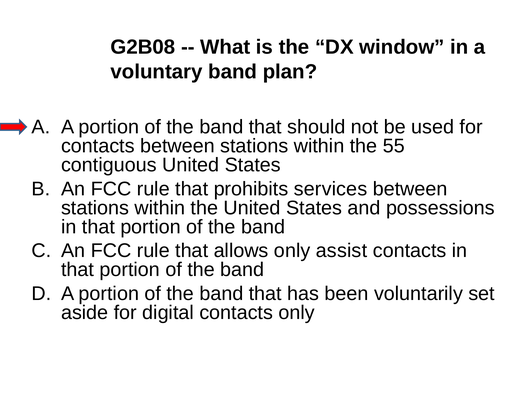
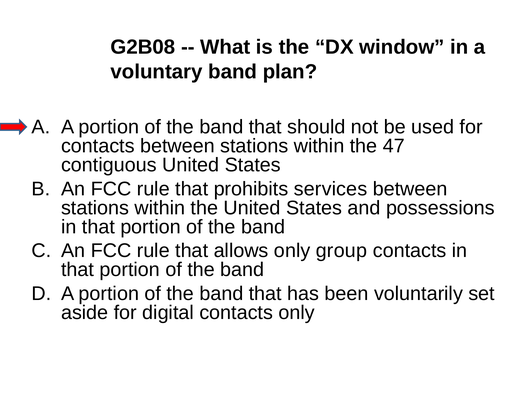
55: 55 -> 47
assist: assist -> group
